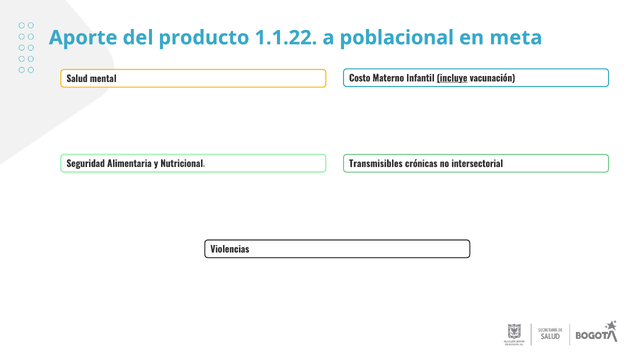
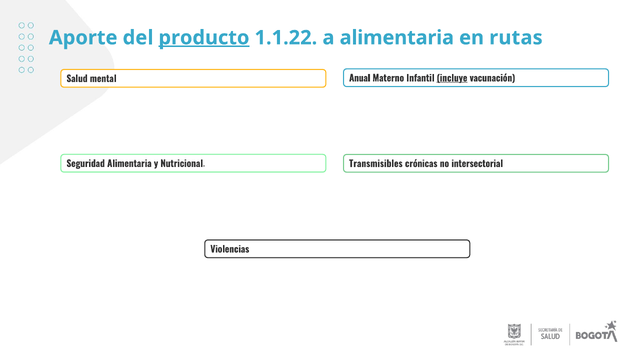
producto underline: none -> present
a poblacional: poblacional -> alimentaria
meta: meta -> rutas
Costo: Costo -> Anual
